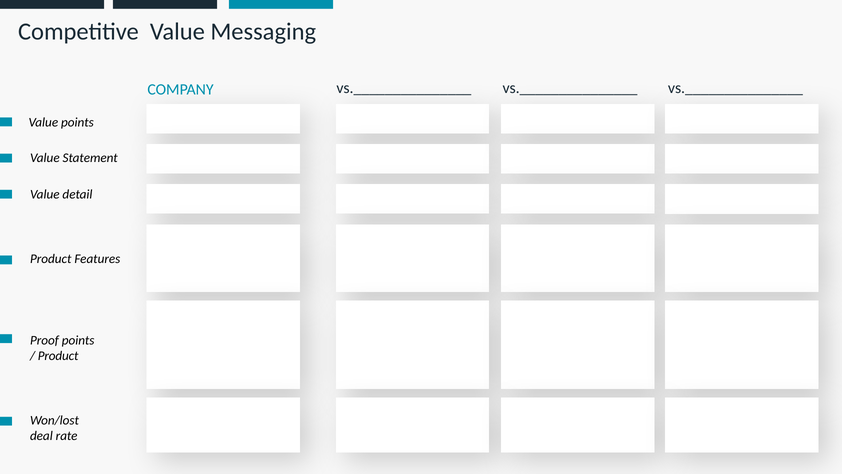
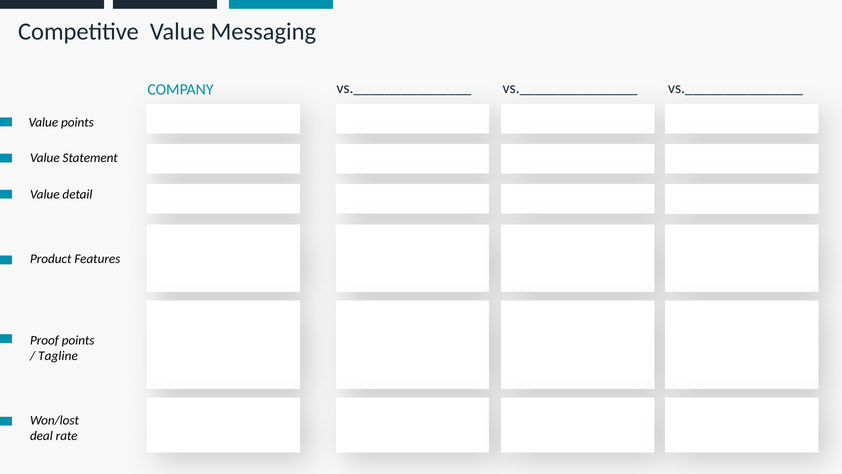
Product at (58, 356): Product -> Tagline
